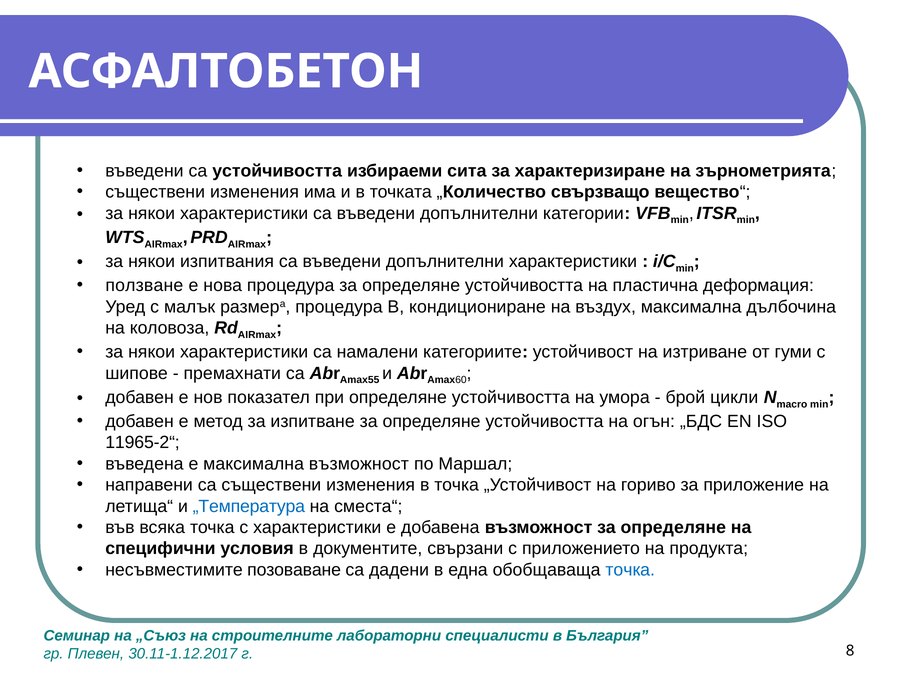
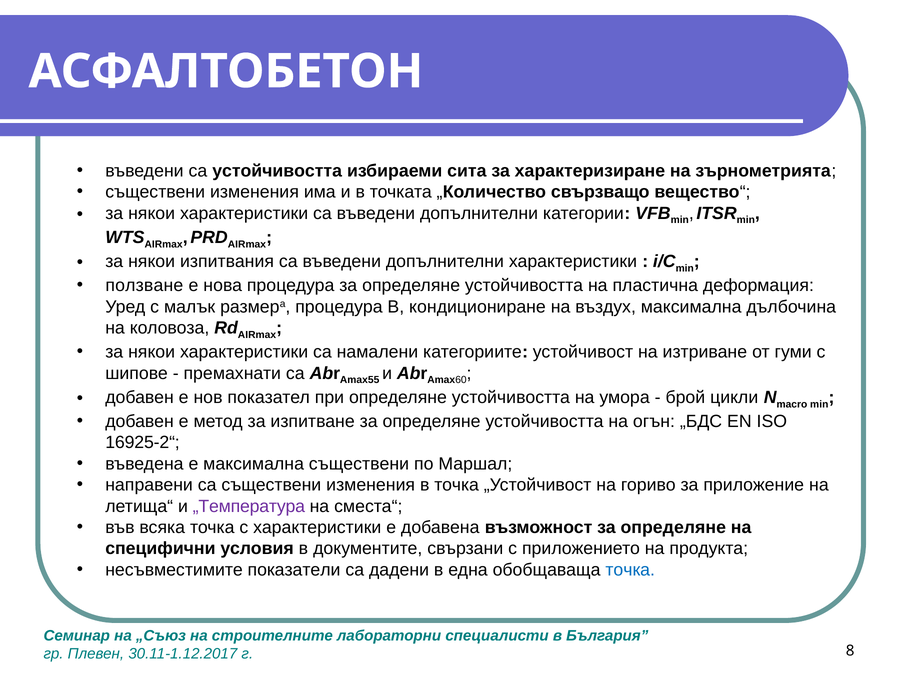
11965-2“: 11965-2“ -> 16925-2“
максимална възможност: възможност -> съществени
„Температура colour: blue -> purple
позоваване: позоваване -> показатели
